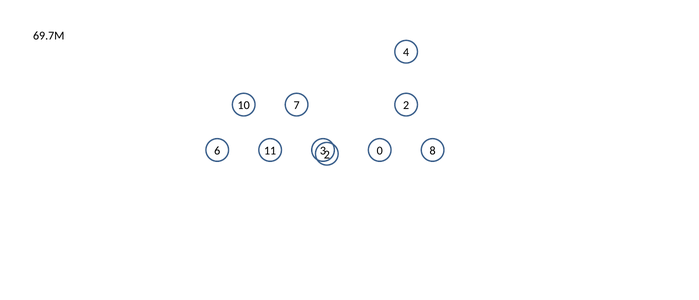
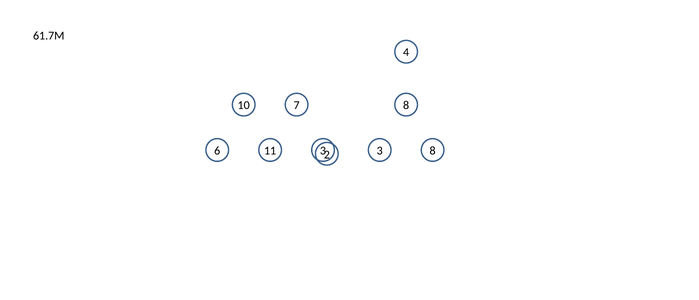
69.7M: 69.7M -> 61.7M
10 2: 2 -> 8
6 0: 0 -> 3
